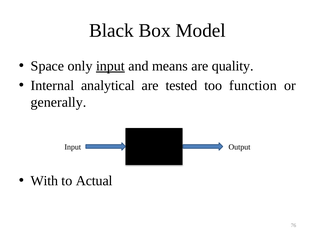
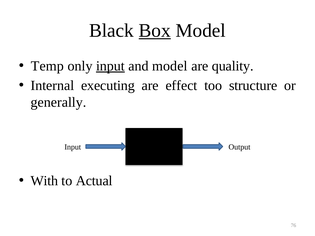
Box underline: none -> present
Space: Space -> Temp
and means: means -> model
analytical: analytical -> executing
tested: tested -> effect
function: function -> structure
